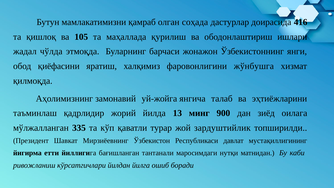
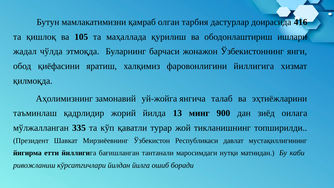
соҳада: соҳада -> тарбия
фаровонлигини жўнбушга: жўнбушга -> йиллигига
зардуштийлик: зардуштийлик -> тикланишнинг
